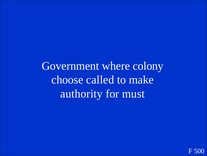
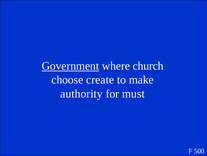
Government underline: none -> present
colony: colony -> church
called: called -> create
